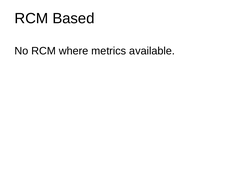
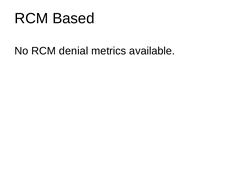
where: where -> denial
